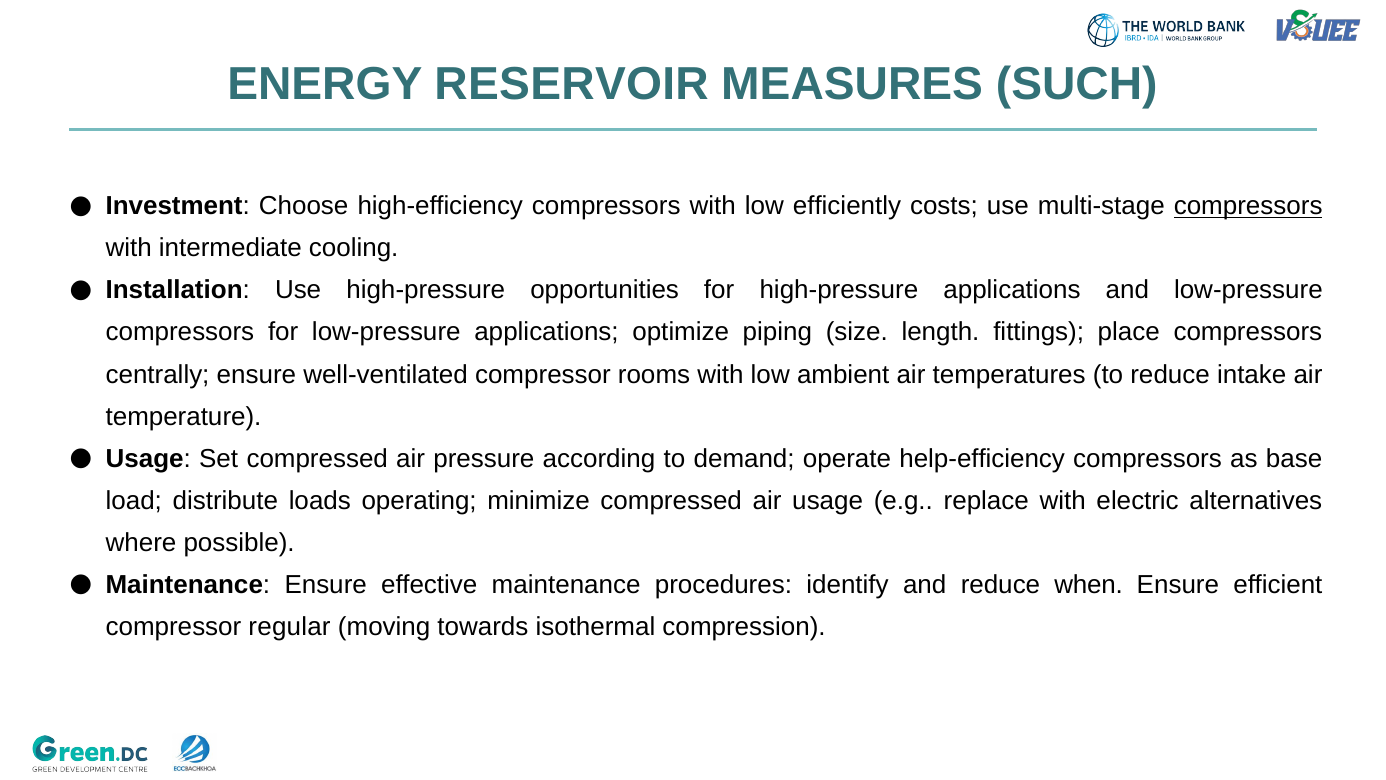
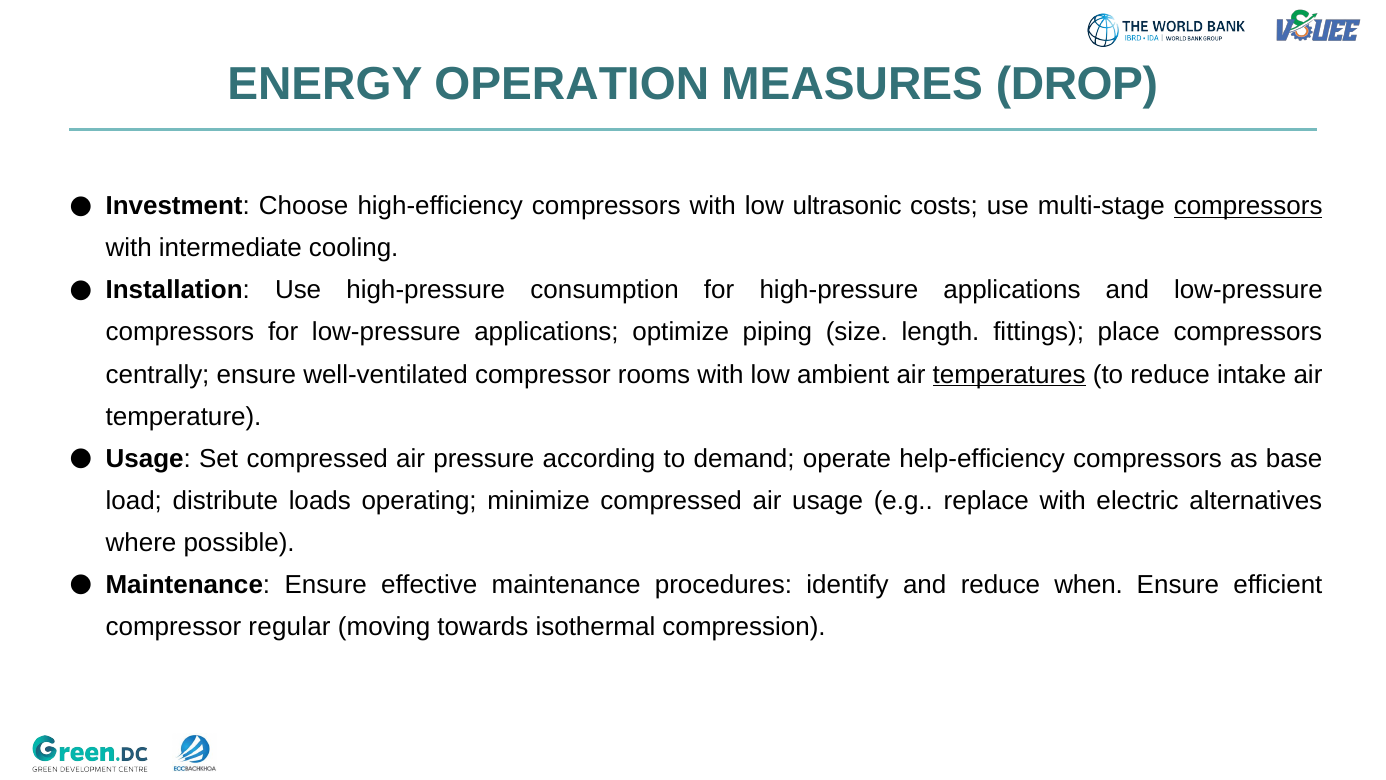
RESERVOIR: RESERVOIR -> OPERATION
SUCH: SUCH -> DROP
efficiently: efficiently -> ultrasonic
opportunities: opportunities -> consumption
temperatures underline: none -> present
